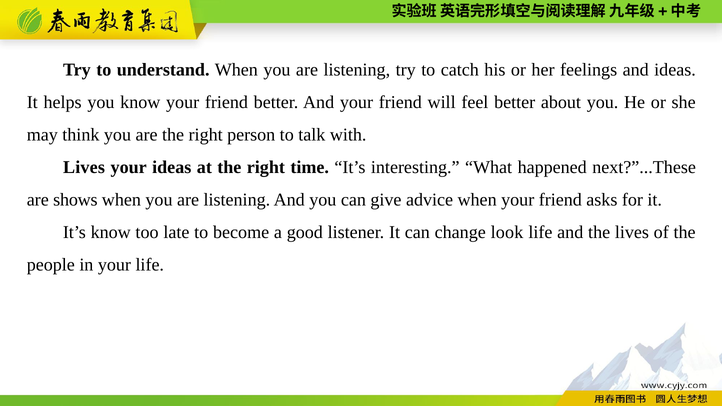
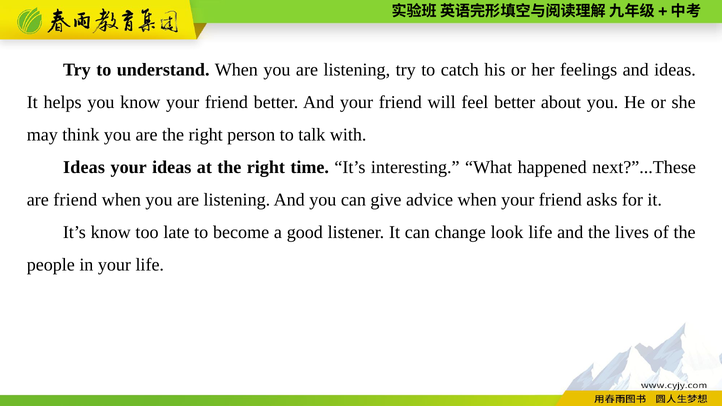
Lives at (84, 167): Lives -> Ideas
are shows: shows -> friend
